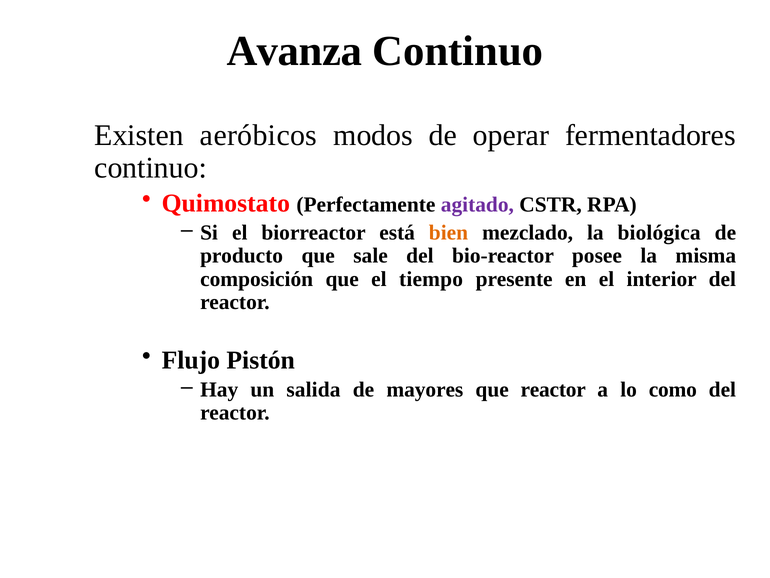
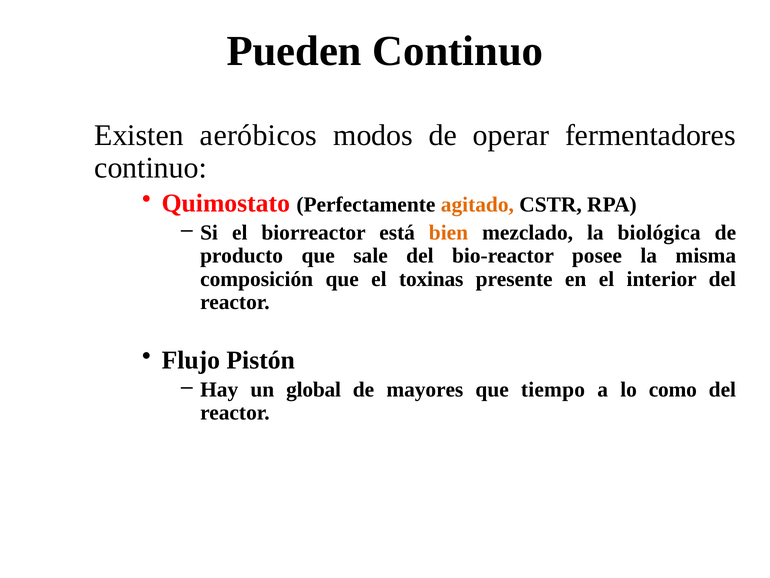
Avanza: Avanza -> Pueden
agitado colour: purple -> orange
tiempo: tiempo -> toxinas
salida: salida -> global
que reactor: reactor -> tiempo
